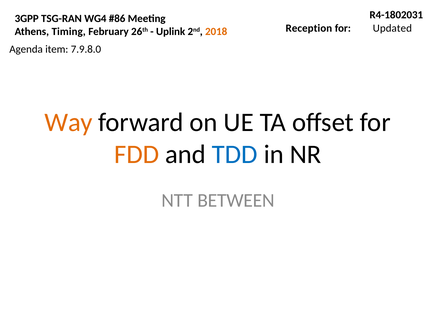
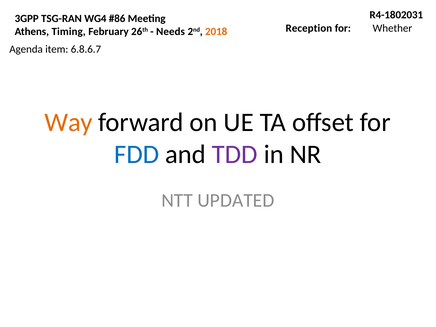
Updated: Updated -> Whether
Uplink: Uplink -> Needs
7.9.8.0: 7.9.8.0 -> 6.8.6.7
FDD colour: orange -> blue
TDD colour: blue -> purple
BETWEEN: BETWEEN -> UPDATED
